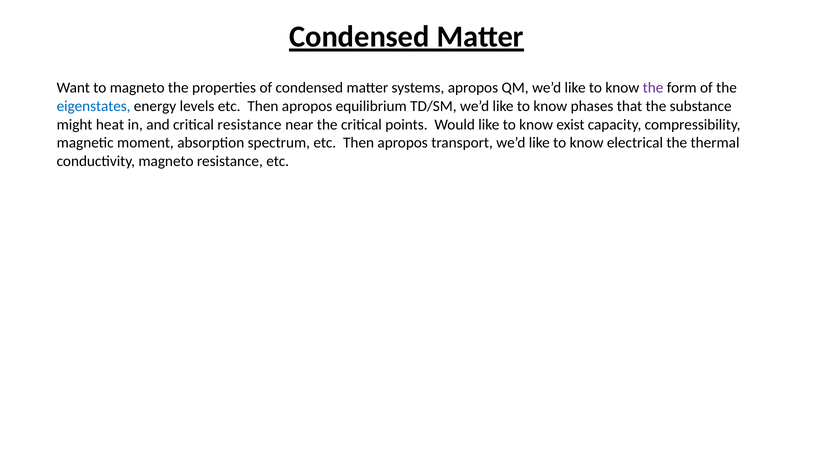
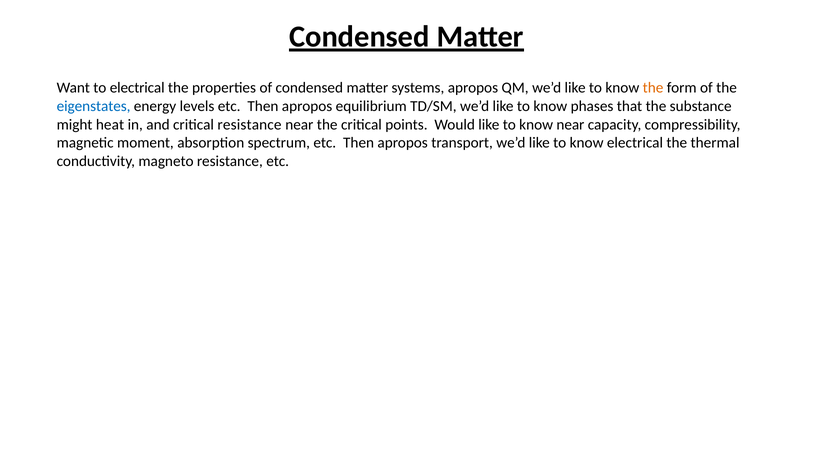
to magneto: magneto -> electrical
the at (653, 88) colour: purple -> orange
know exist: exist -> near
